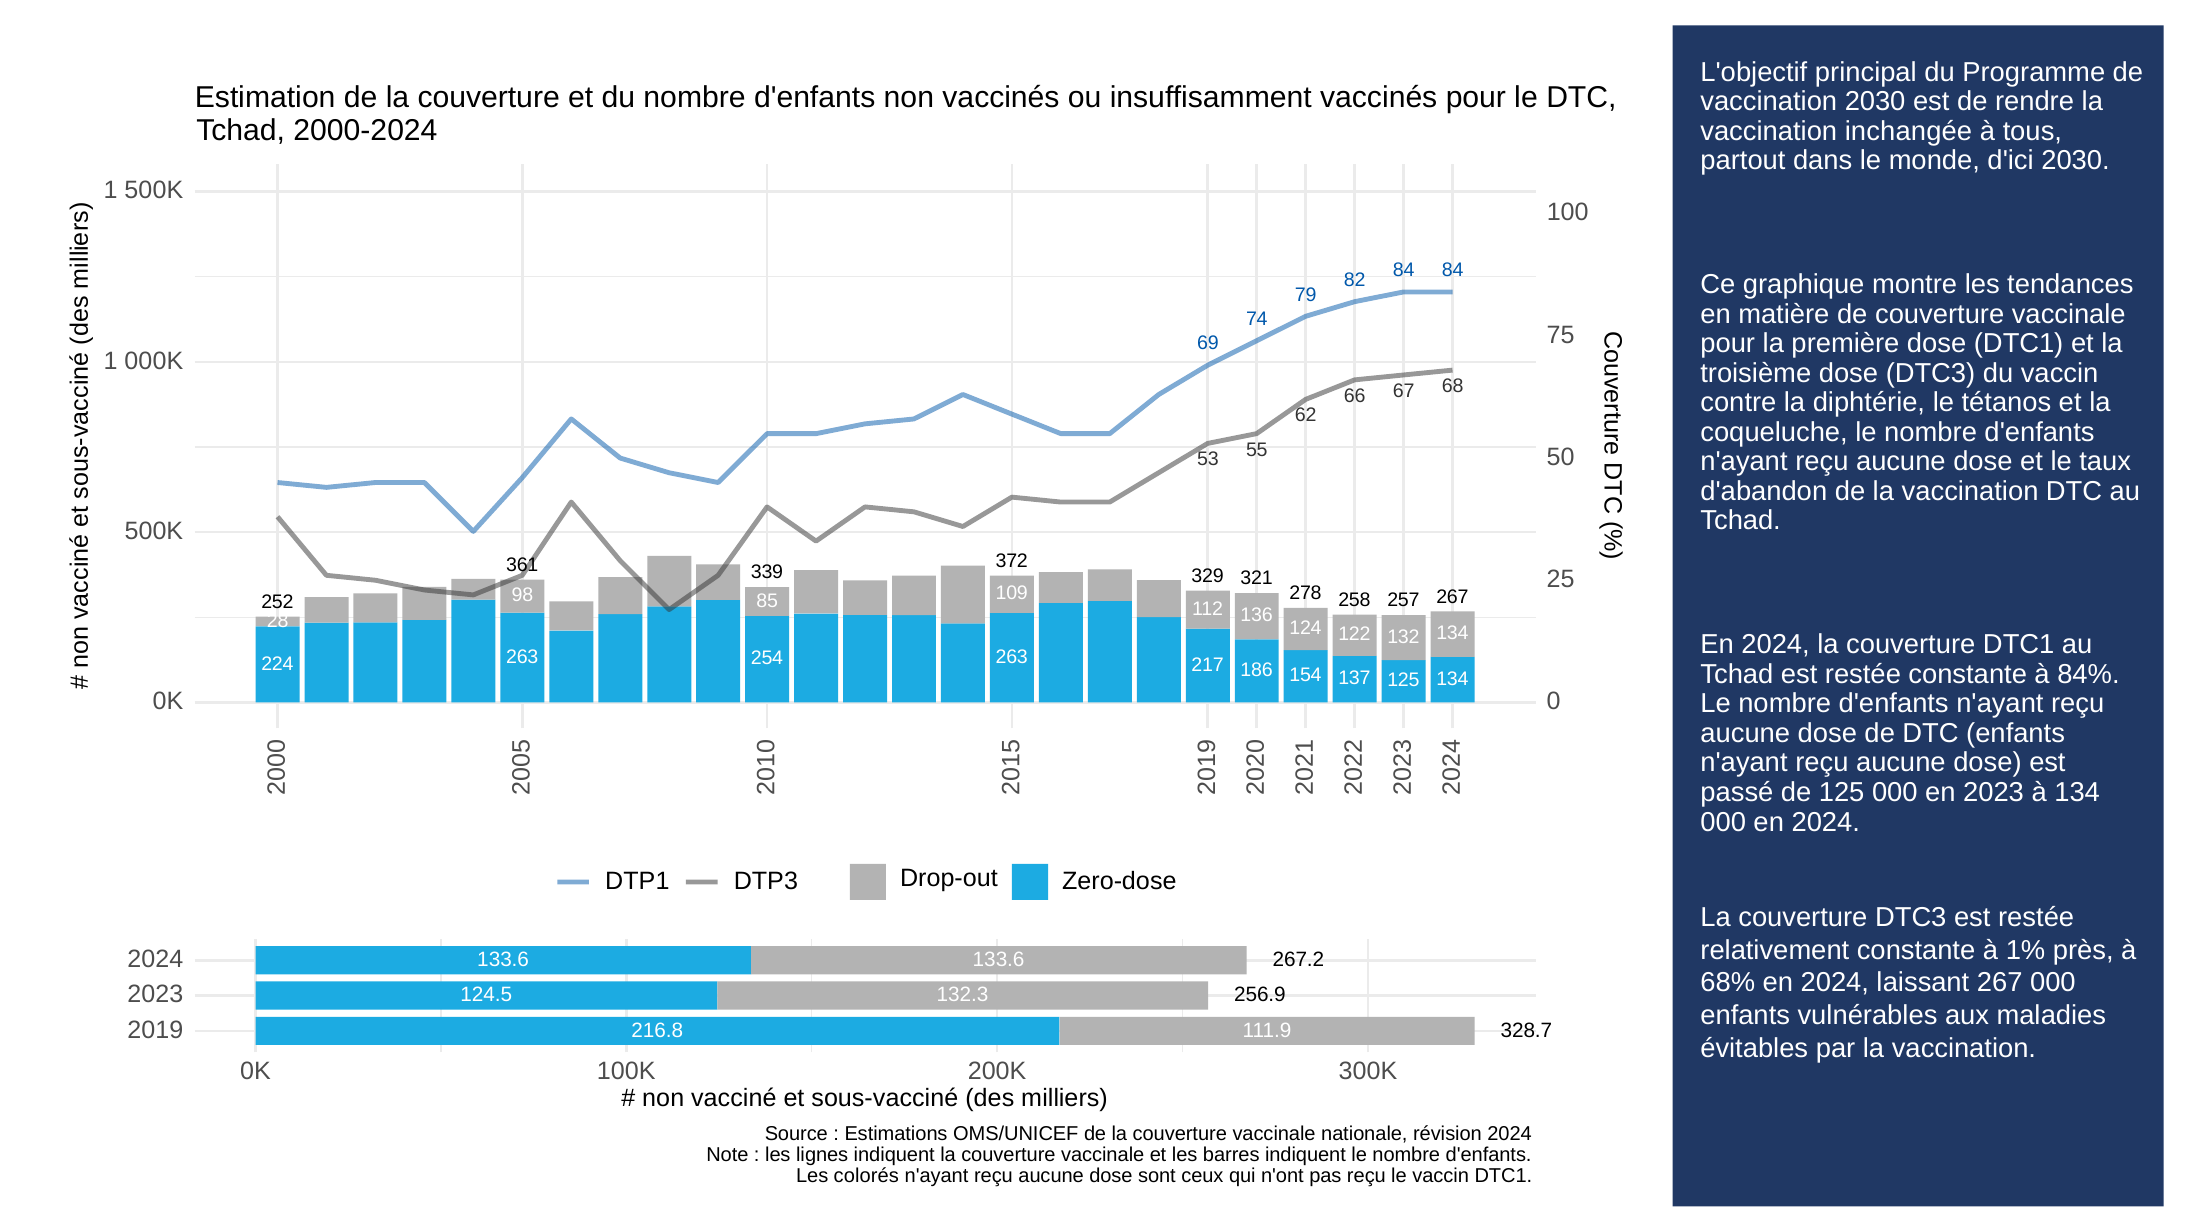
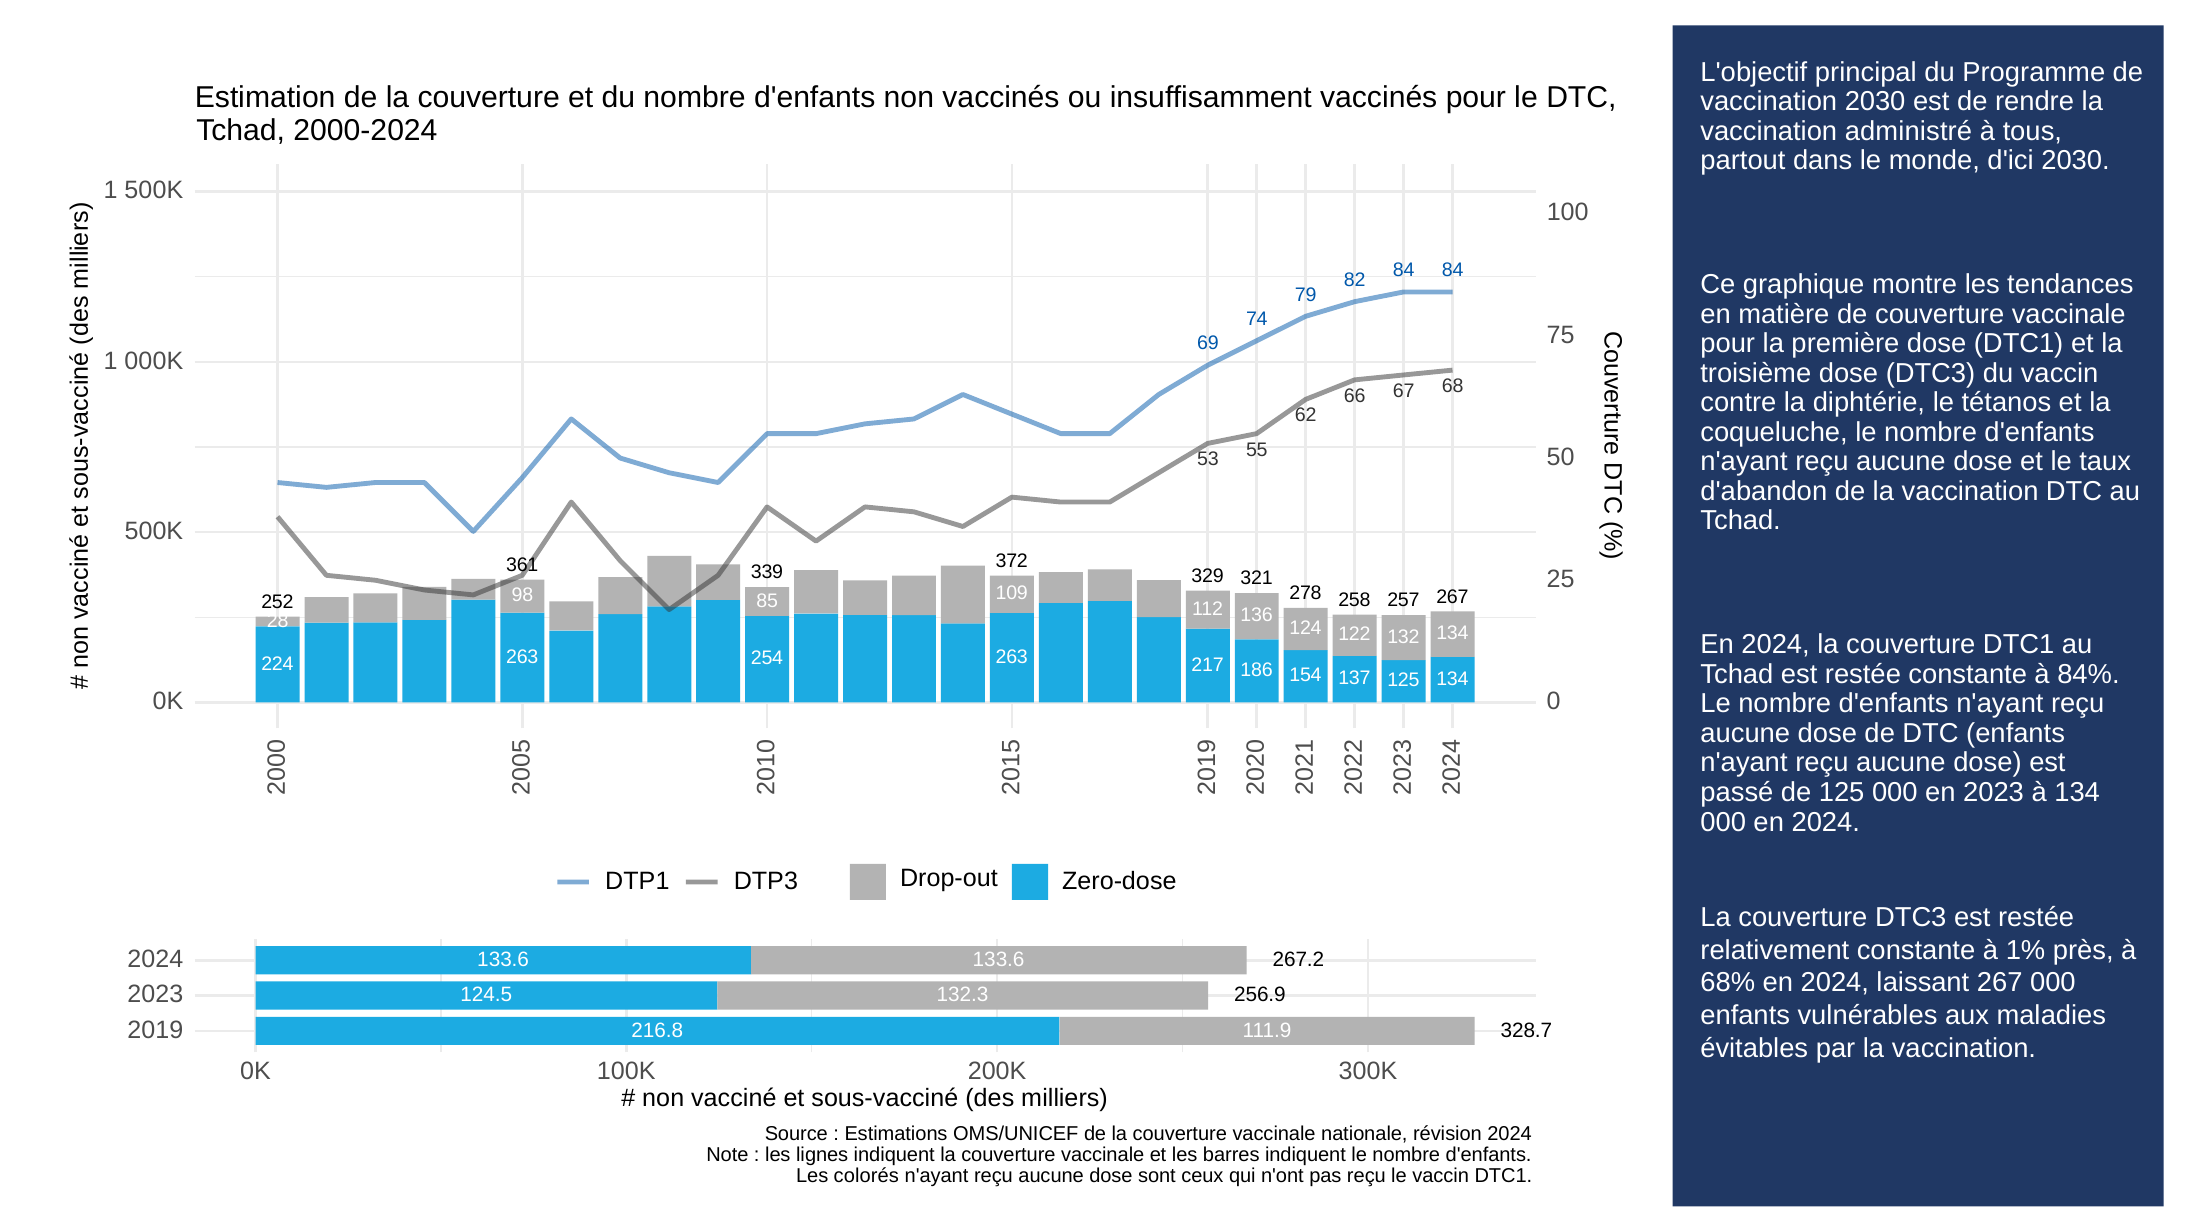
inchangée: inchangée -> administré
